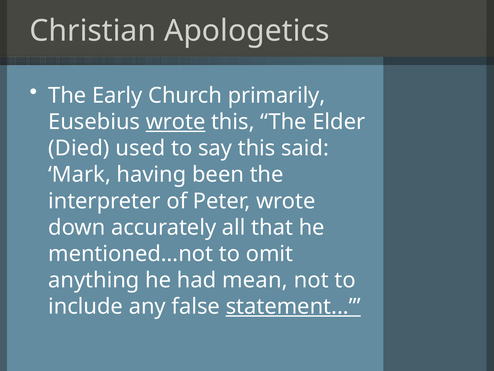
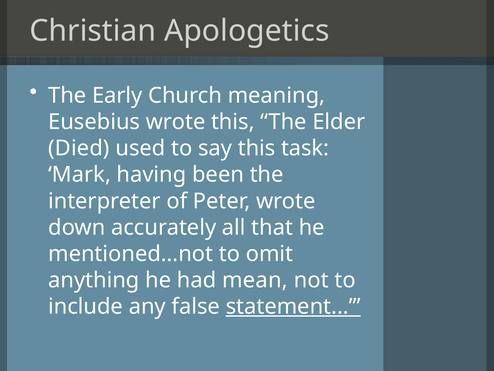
primarily: primarily -> meaning
wrote at (176, 122) underline: present -> none
said: said -> task
